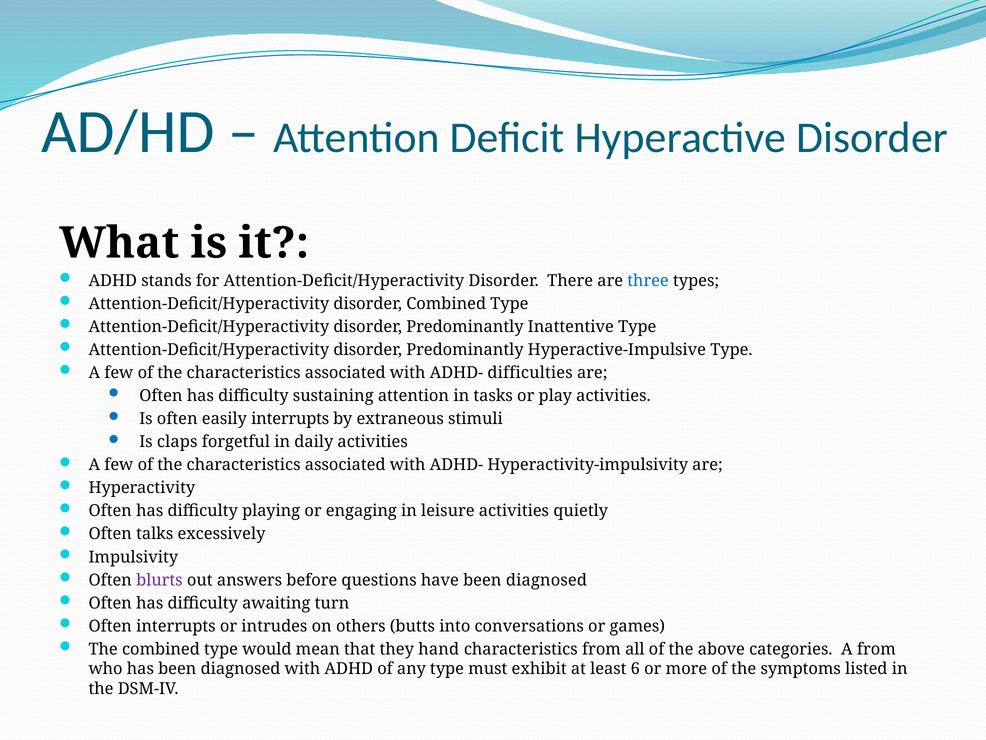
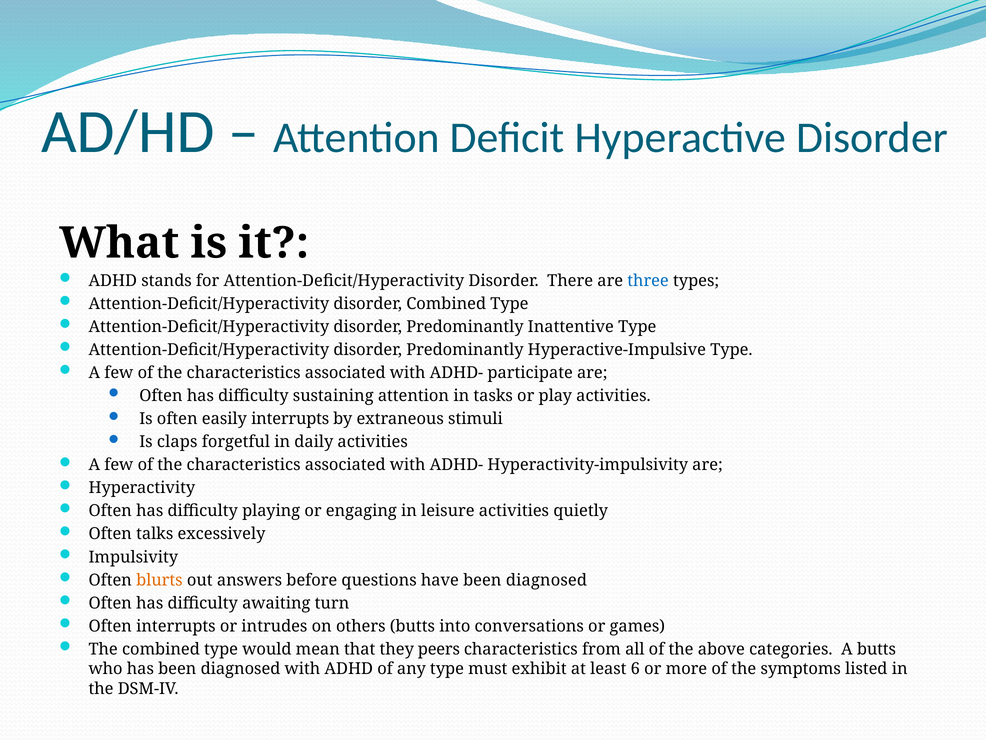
difficulties: difficulties -> participate
blurts colour: purple -> orange
hand: hand -> peers
A from: from -> butts
